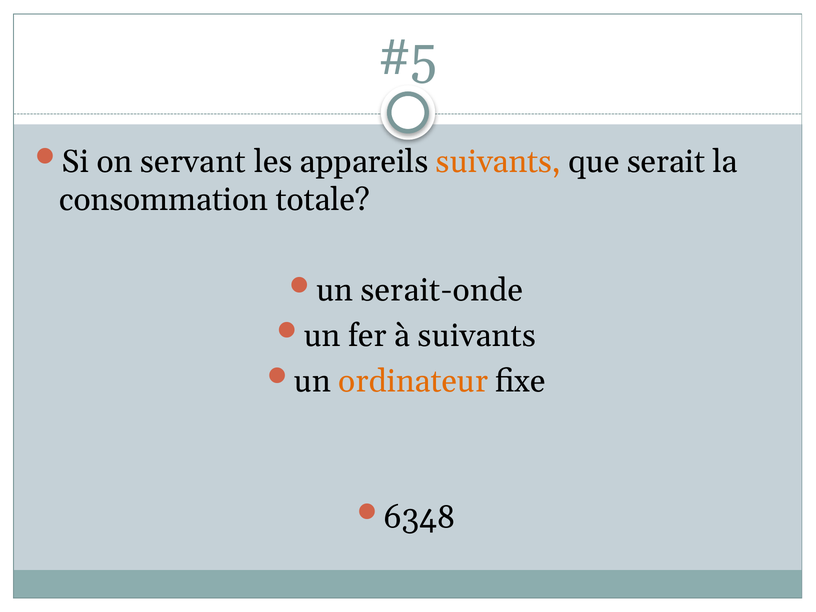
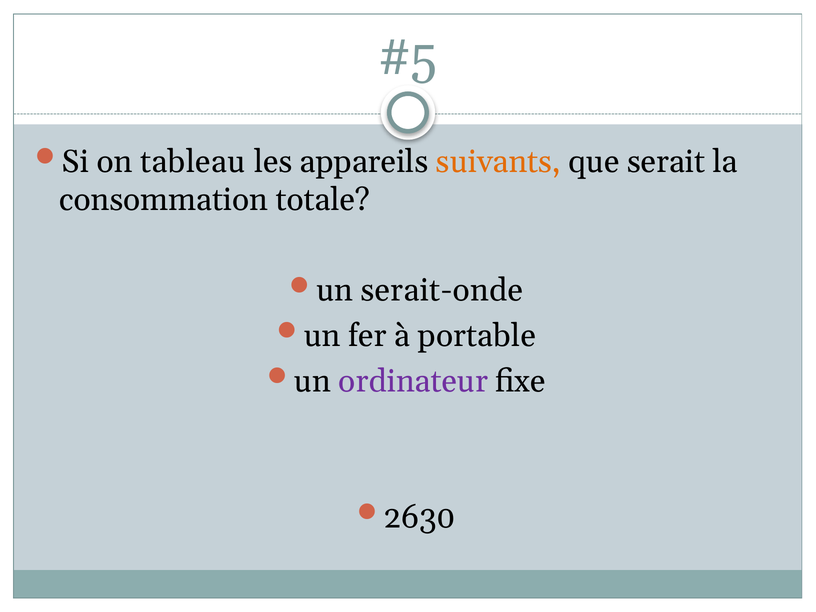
servant: servant -> tableau
à suivants: suivants -> portable
ordinateur colour: orange -> purple
6348: 6348 -> 2630
